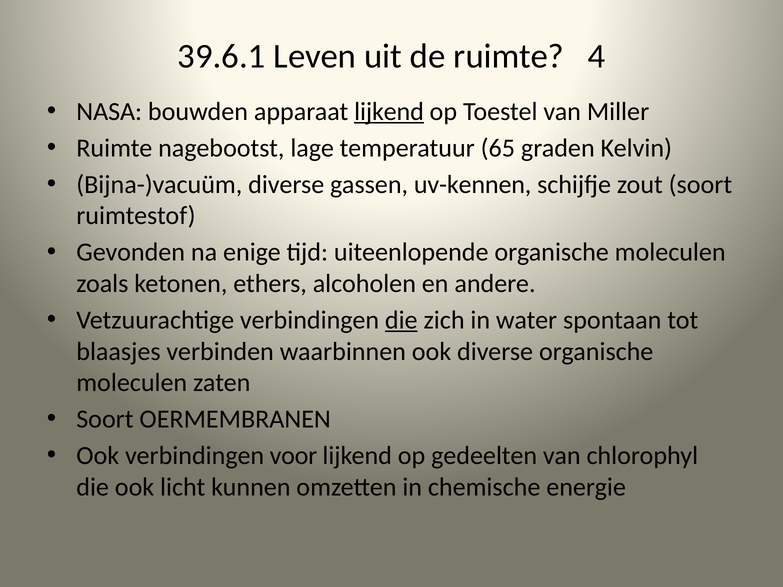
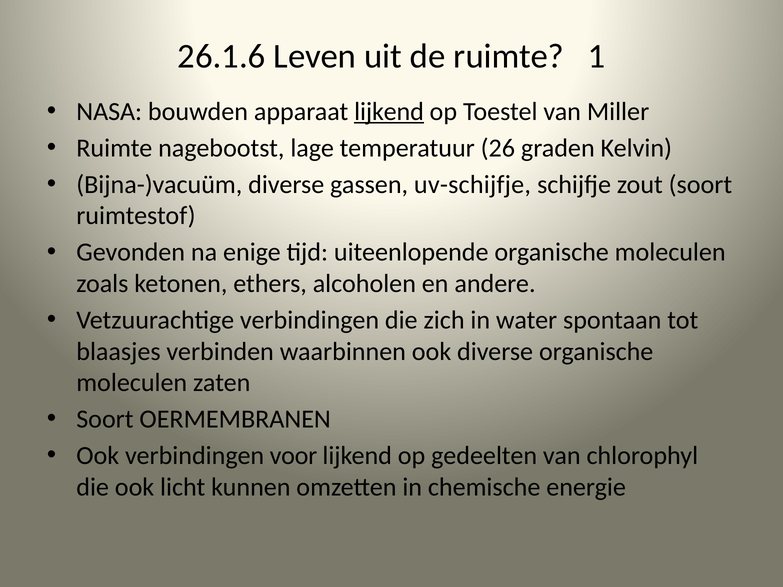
39.6.1: 39.6.1 -> 26.1.6
4: 4 -> 1
65: 65 -> 26
uv-kennen: uv-kennen -> uv-schijfje
die at (401, 320) underline: present -> none
